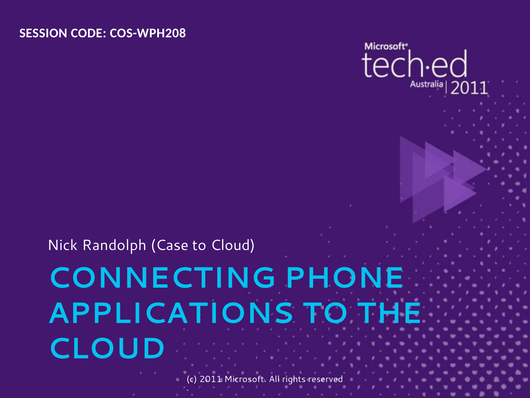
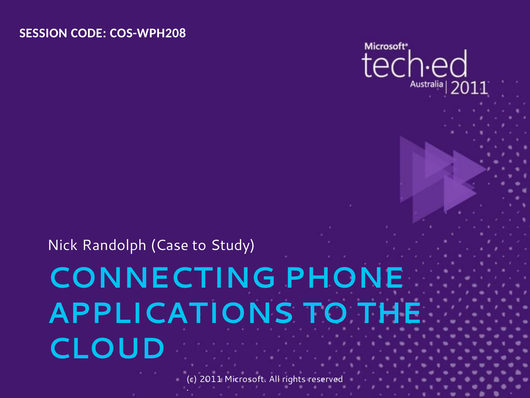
to Cloud: Cloud -> Study
